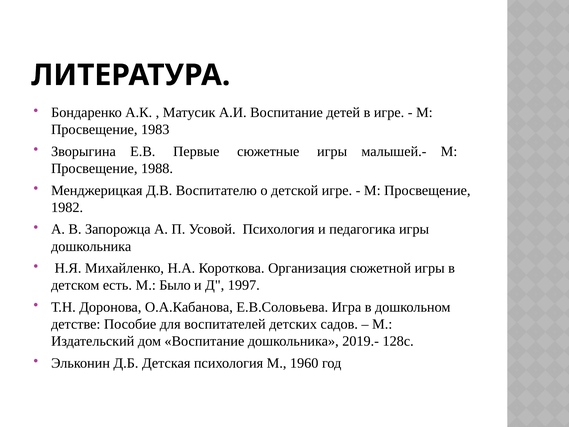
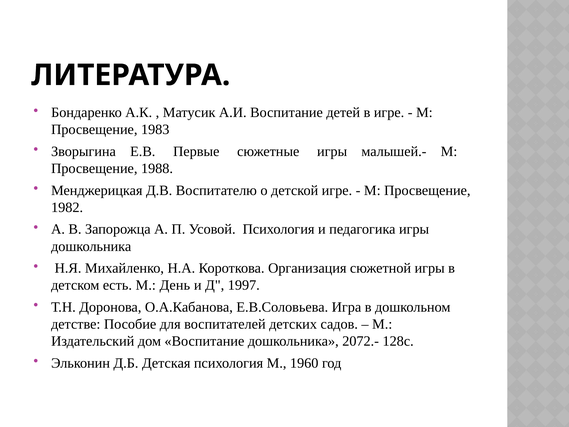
Было: Было -> День
2019.-: 2019.- -> 2072.-
